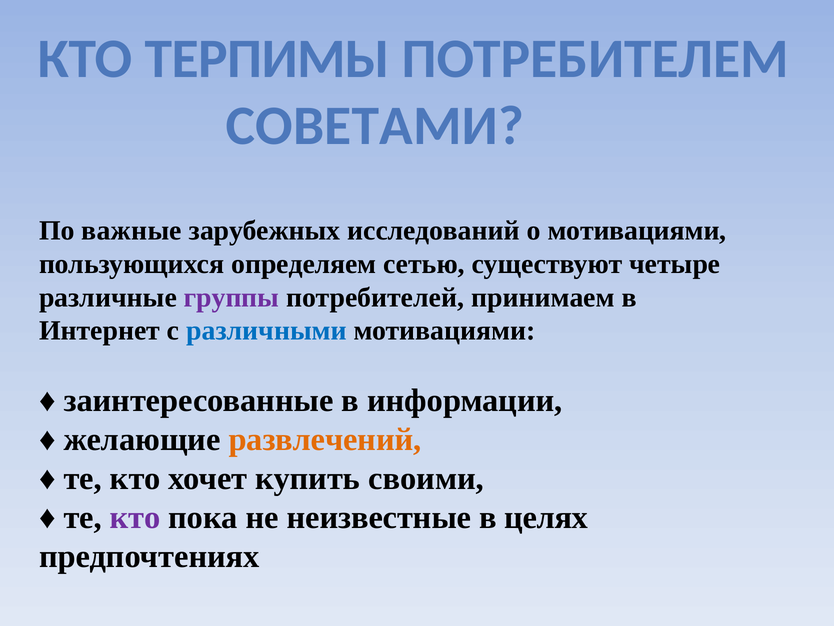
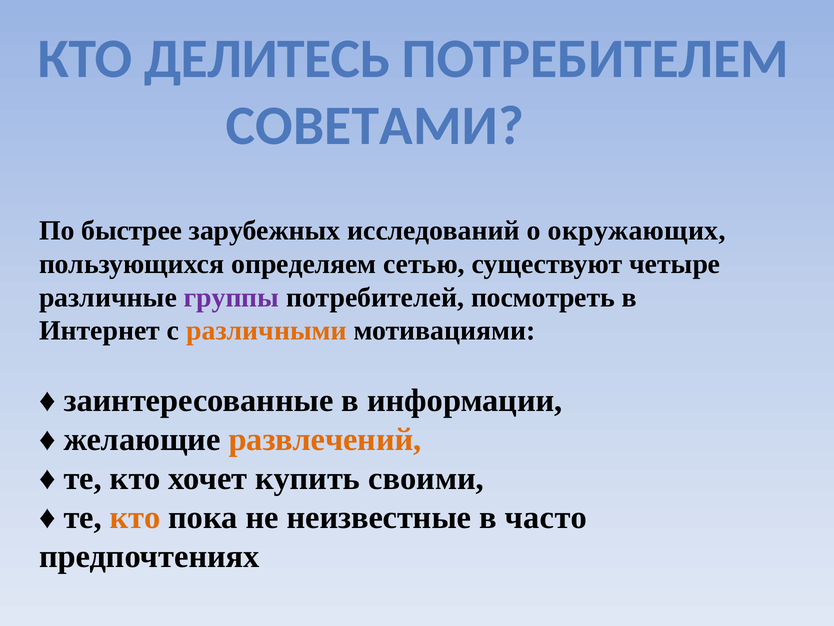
ТЕРПИМЫ: ТЕРПИМЫ -> ДЕЛИТЕСЬ
важные: важные -> быстрее
о мотивациями: мотивациями -> окружающих
принимаем: принимаем -> посмотреть
различными colour: blue -> orange
кто at (135, 517) colour: purple -> orange
целях: целях -> часто
